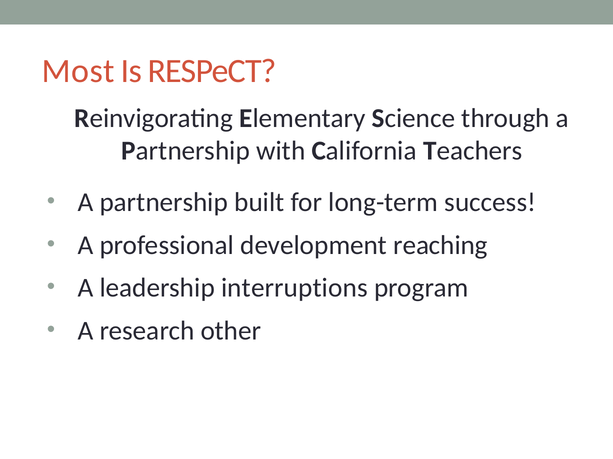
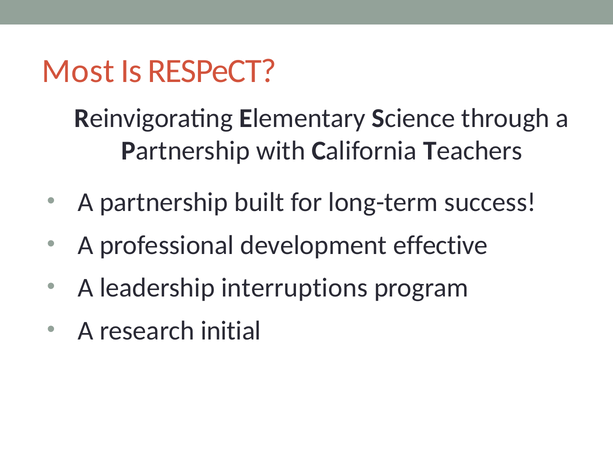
reaching: reaching -> effective
other: other -> initial
